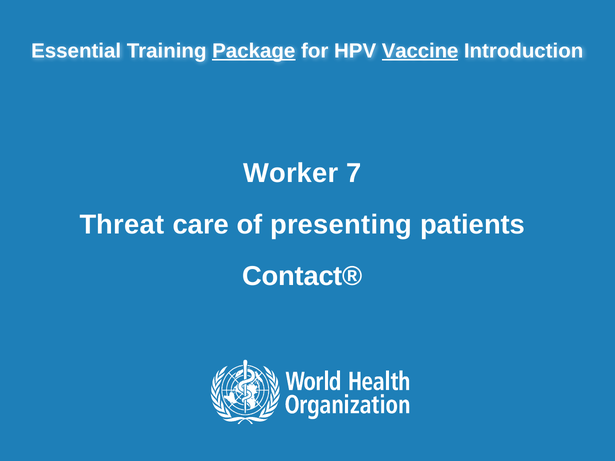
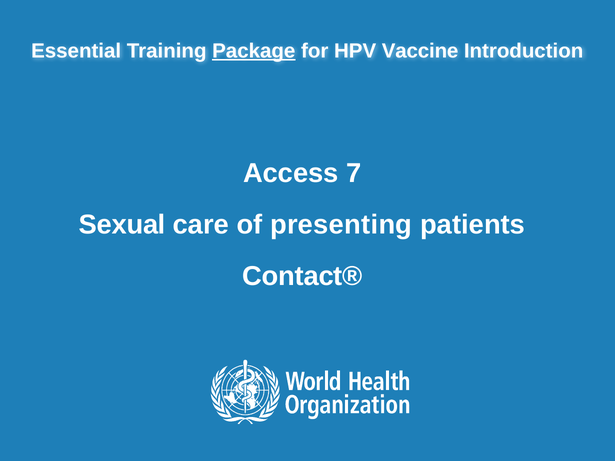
Vaccine underline: present -> none
Worker: Worker -> Access
Threat: Threat -> Sexual
